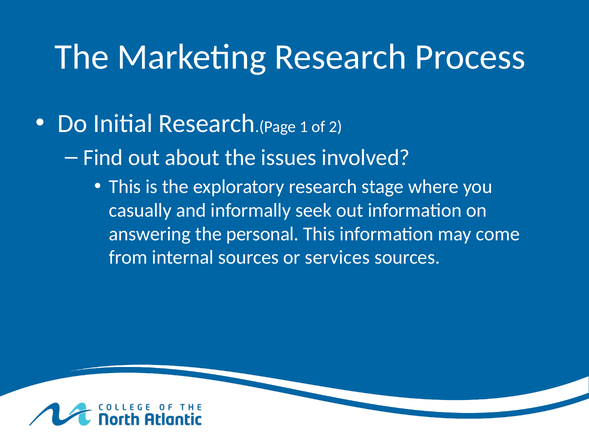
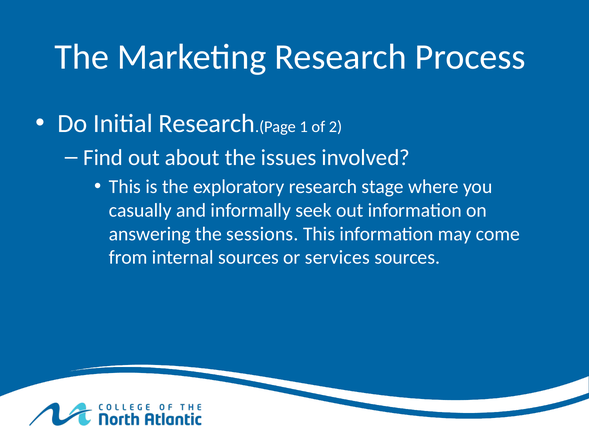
personal: personal -> sessions
